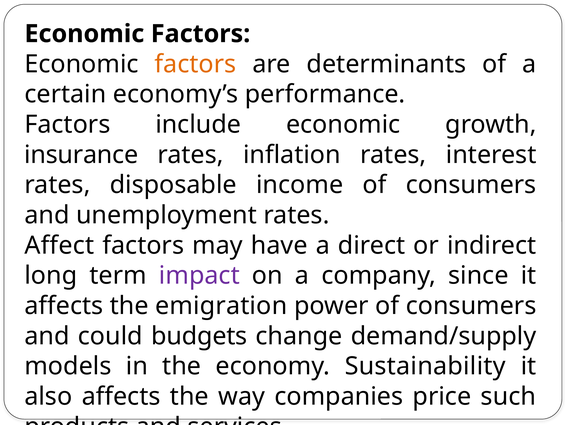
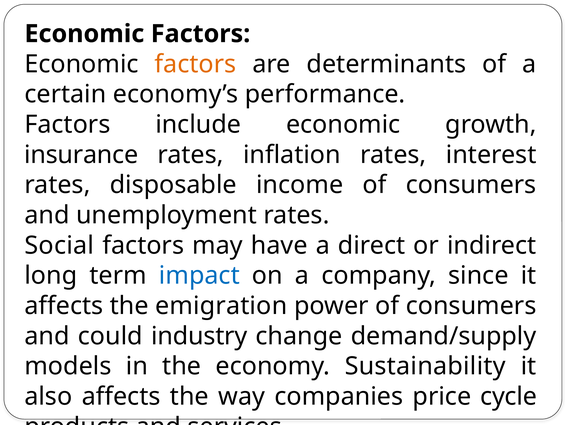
Affect: Affect -> Social
impact colour: purple -> blue
budgets: budgets -> industry
such: such -> cycle
